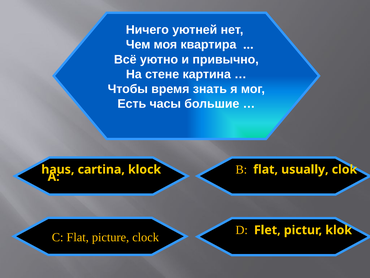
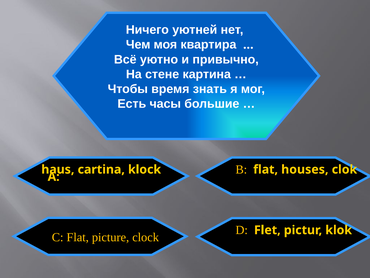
usually: usually -> houses
